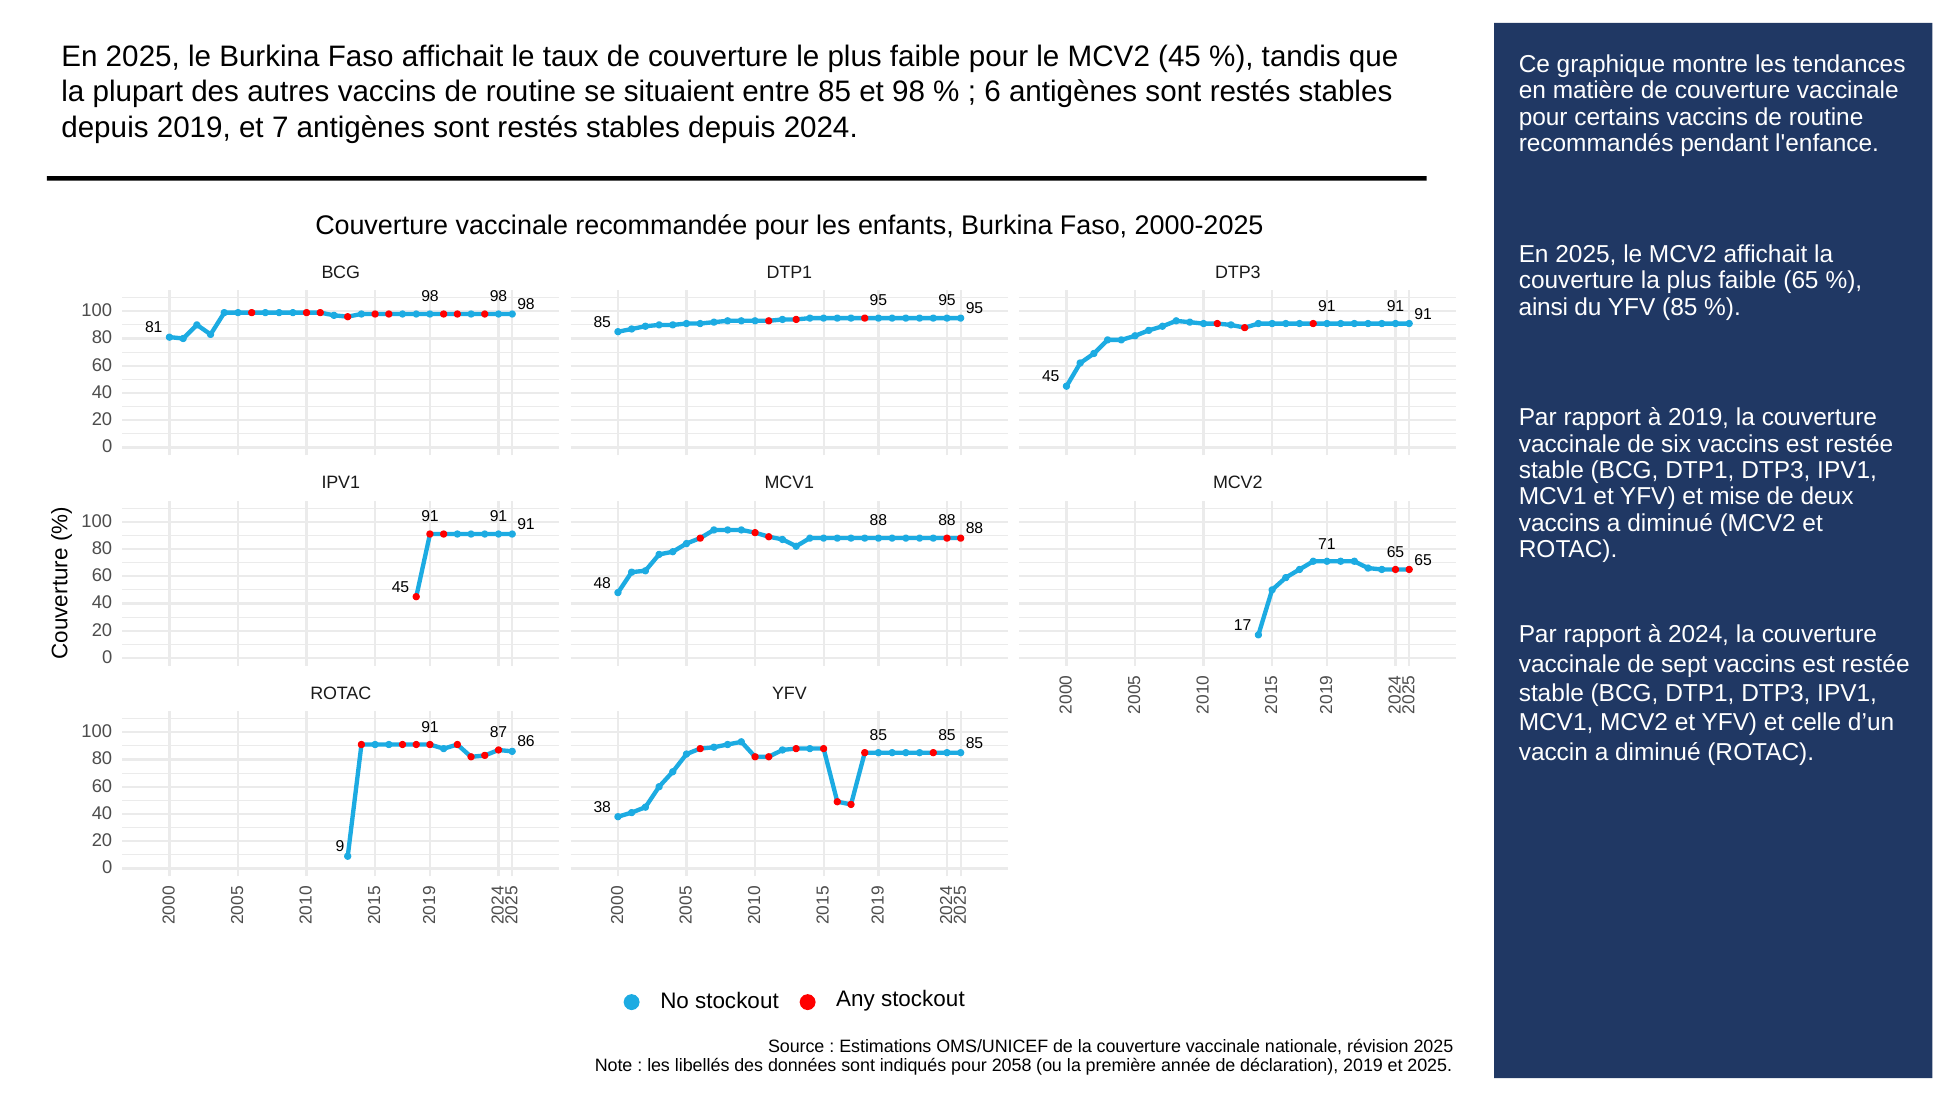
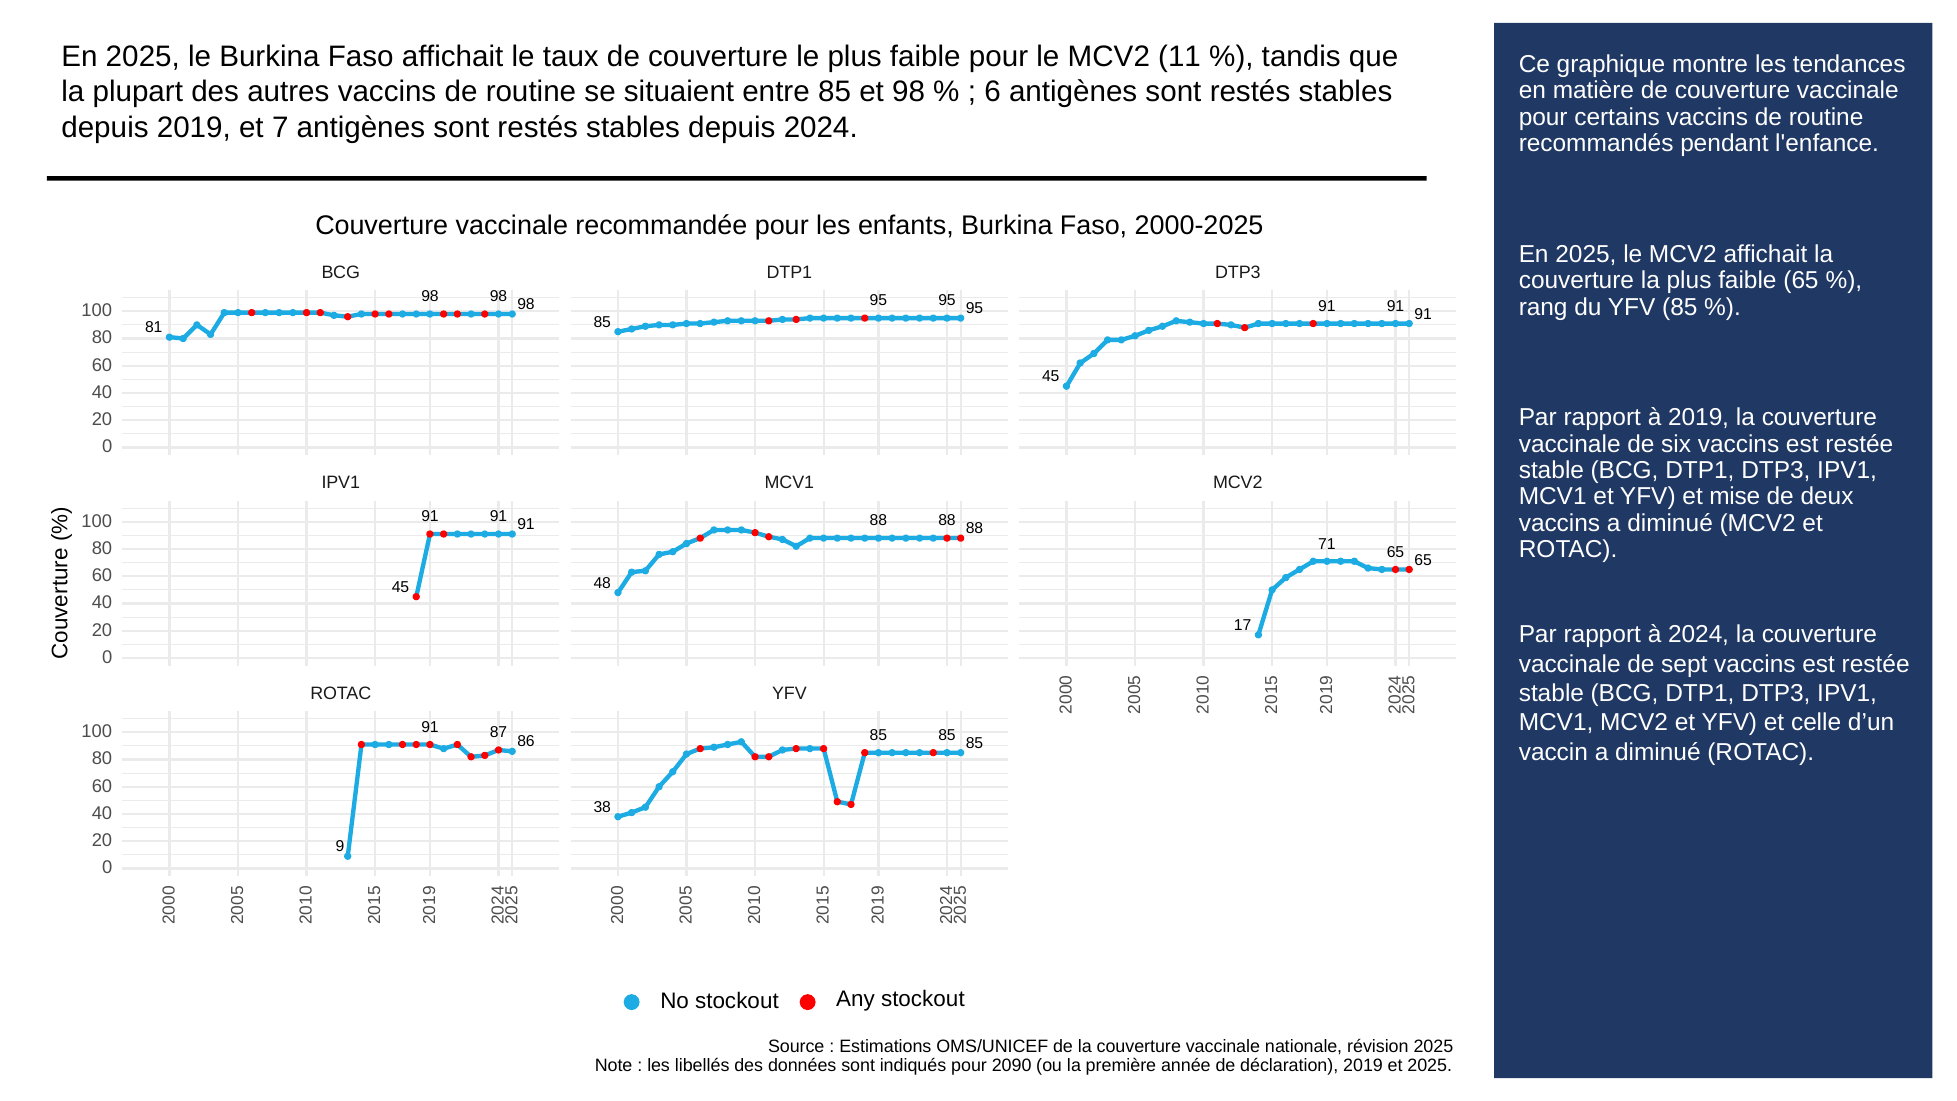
MCV2 45: 45 -> 11
ainsi: ainsi -> rang
2058: 2058 -> 2090
